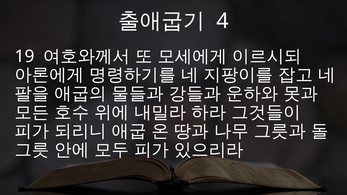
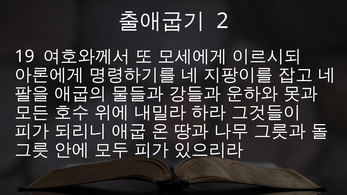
4: 4 -> 2
